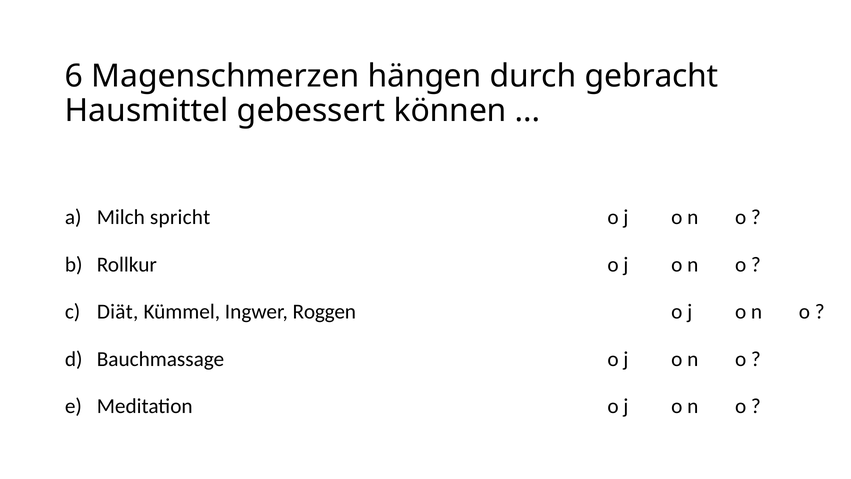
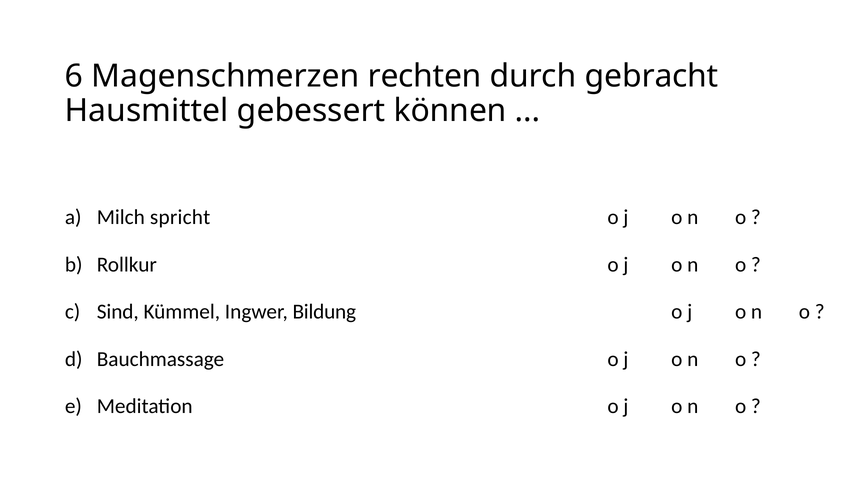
hängen: hängen -> rechten
Diät: Diät -> Sind
Roggen: Roggen -> Bildung
